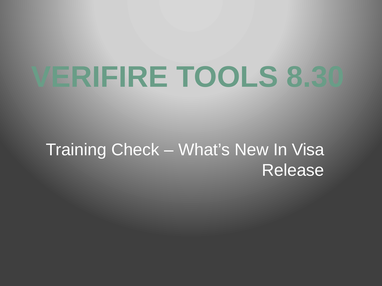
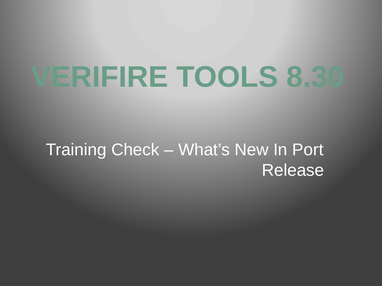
Visa: Visa -> Port
